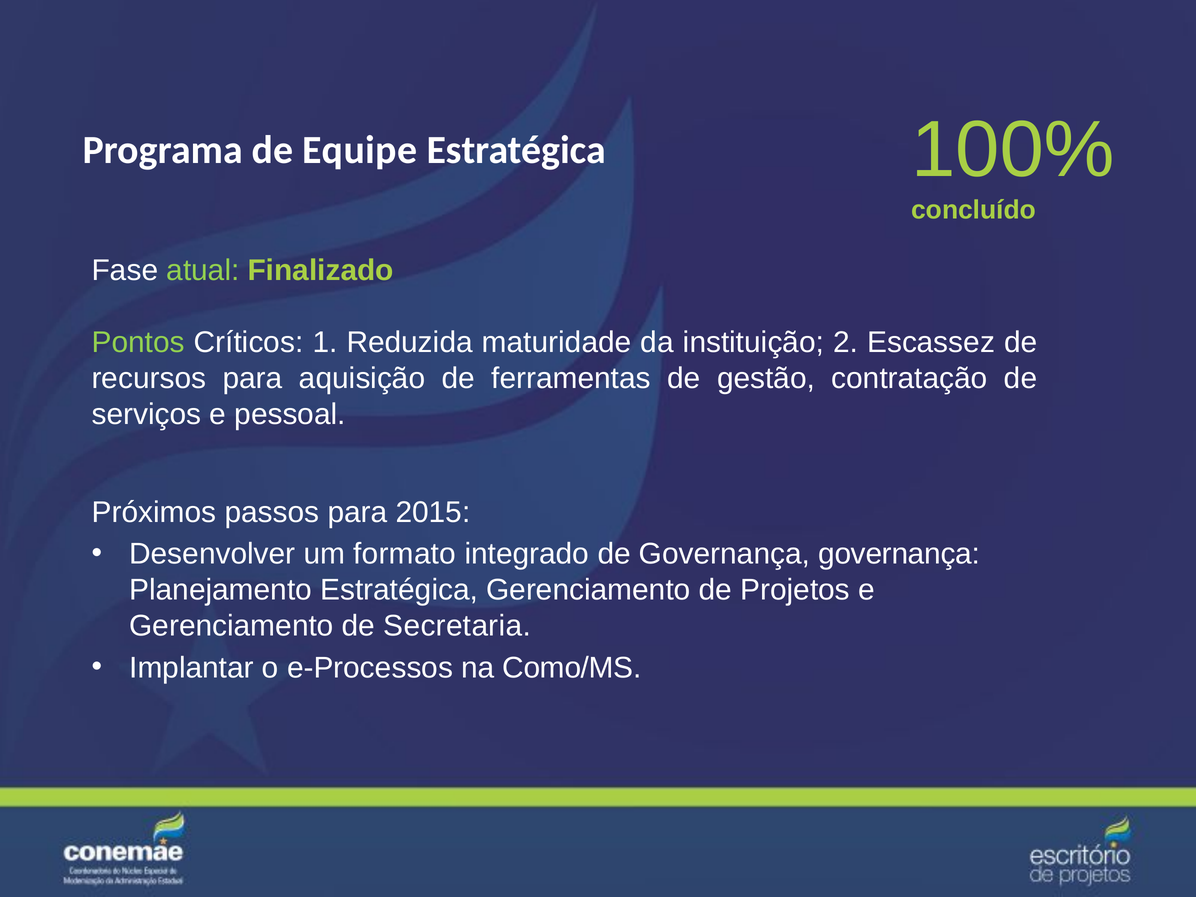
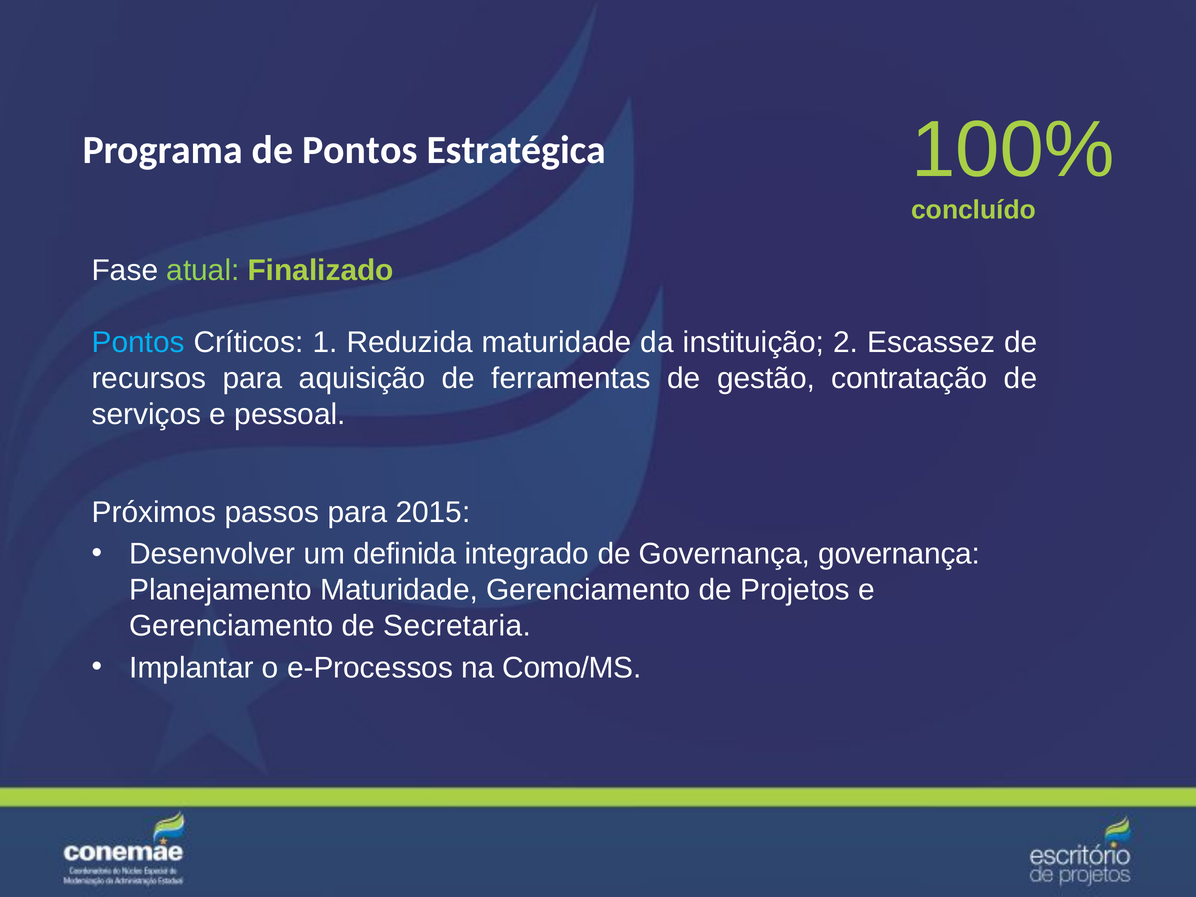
de Equipe: Equipe -> Pontos
Pontos at (138, 343) colour: light green -> light blue
formato: formato -> definida
Planejamento Estratégica: Estratégica -> Maturidade
